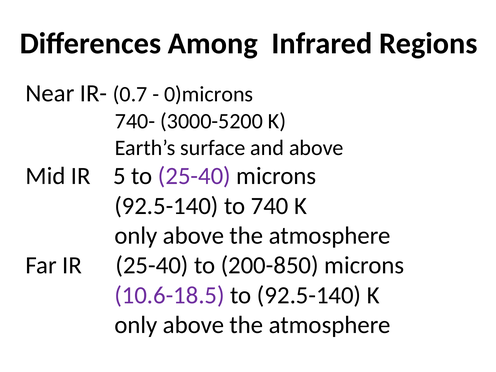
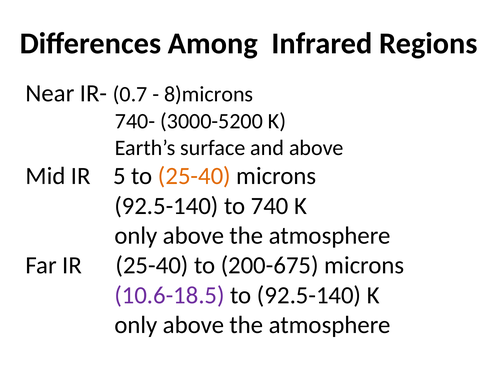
0)microns: 0)microns -> 8)microns
25-40 at (194, 176) colour: purple -> orange
200-850: 200-850 -> 200-675
